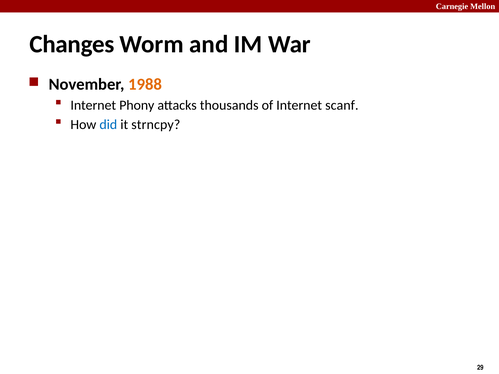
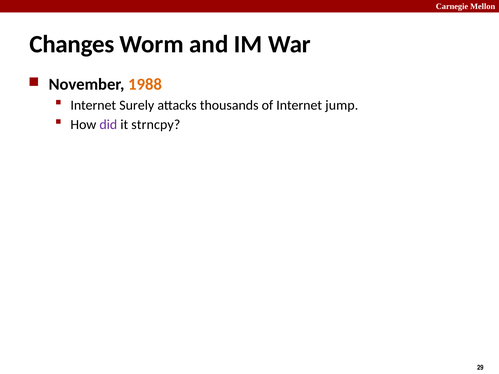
Phony: Phony -> Surely
scanf: scanf -> jump
did colour: blue -> purple
